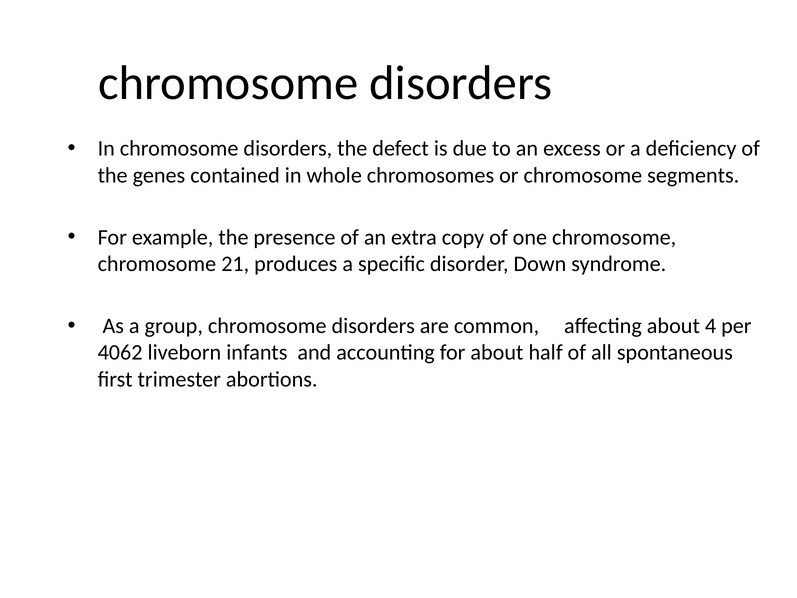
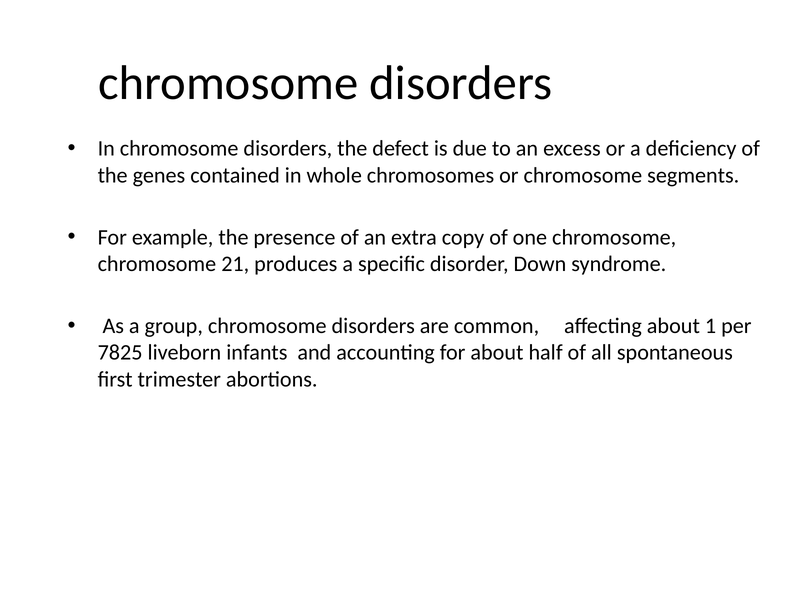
4: 4 -> 1
4062: 4062 -> 7825
